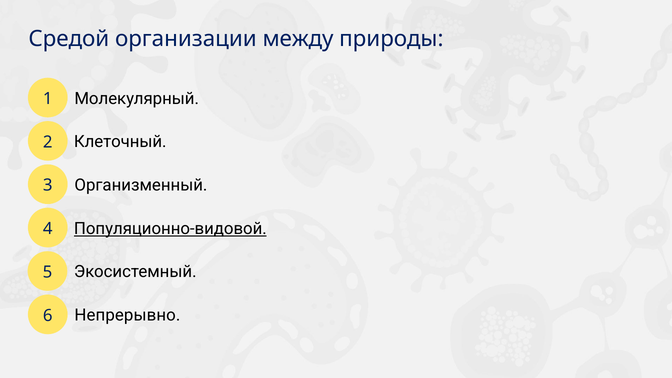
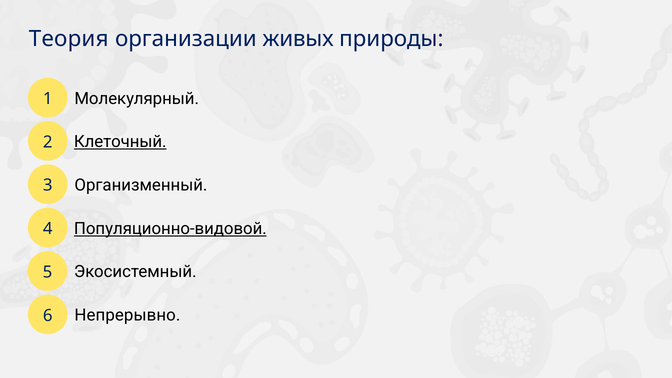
Средой: Средой -> Теория
между: между -> живых
Клеточный underline: none -> present
